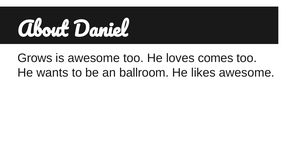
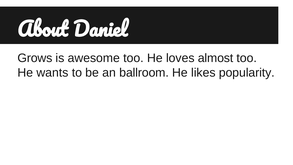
comes: comes -> almost
likes awesome: awesome -> popularity
